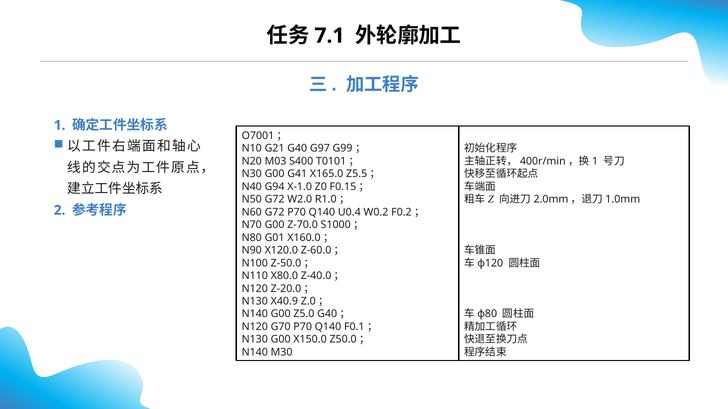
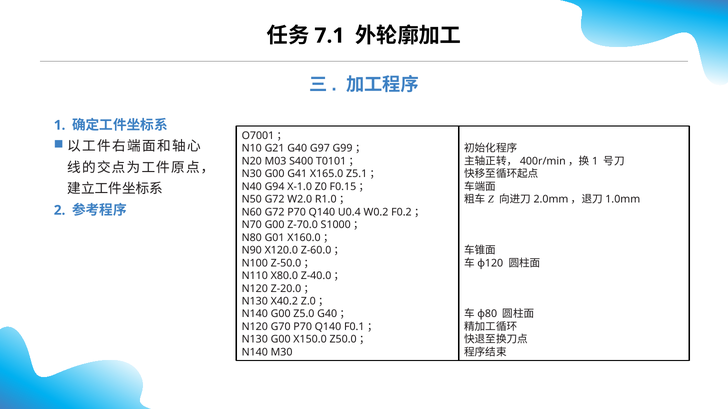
Z5.5: Z5.5 -> Z5.1
X40.9: X40.9 -> X40.2
